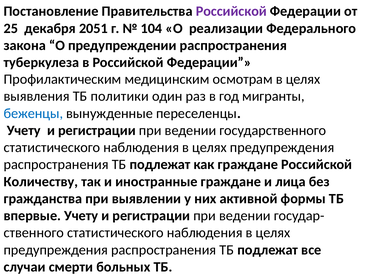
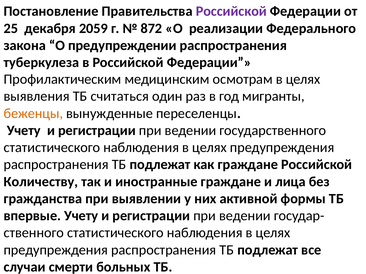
2051: 2051 -> 2059
104: 104 -> 872
политики: политики -> считаться
беженцы colour: blue -> orange
